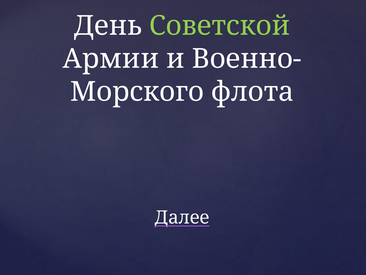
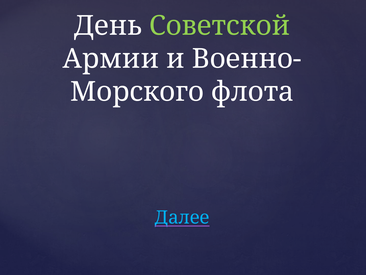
Далее colour: white -> light blue
